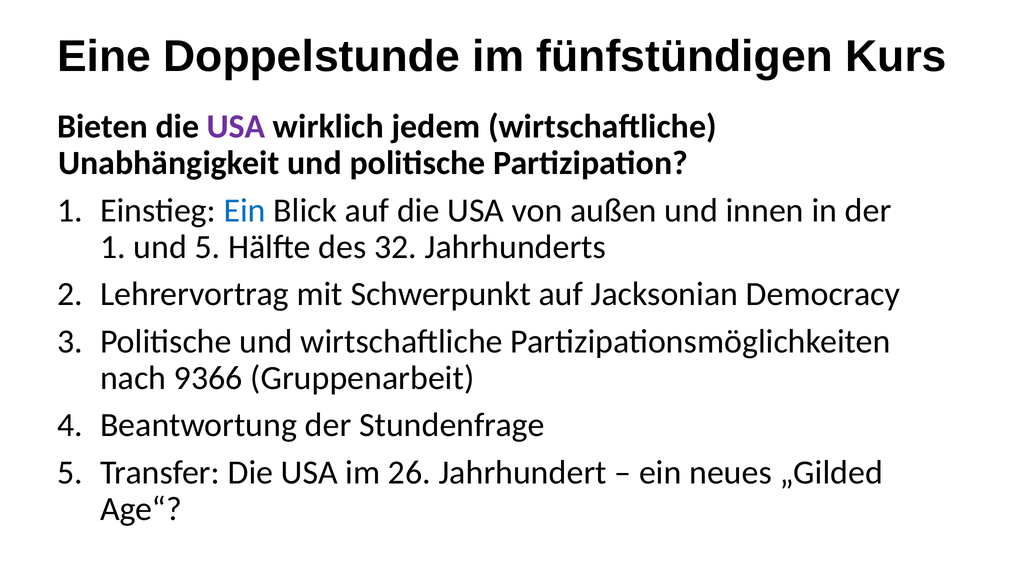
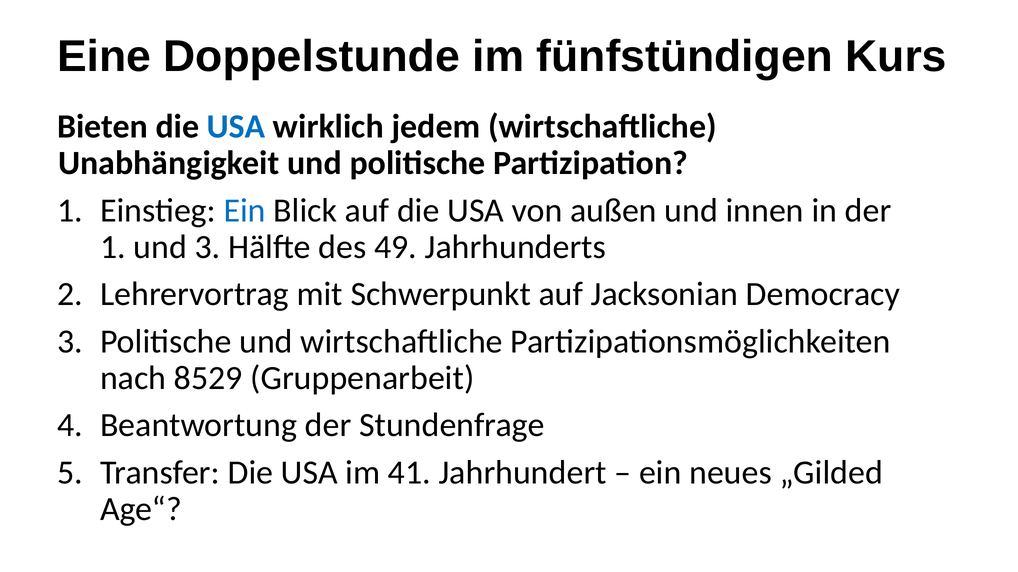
USA at (236, 127) colour: purple -> blue
und 5: 5 -> 3
32: 32 -> 49
9366: 9366 -> 8529
26: 26 -> 41
